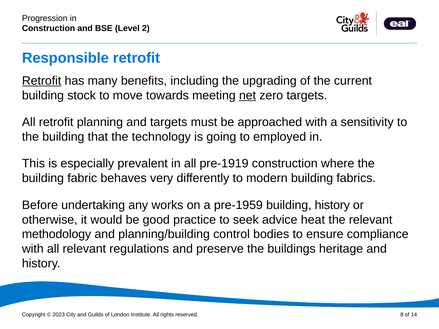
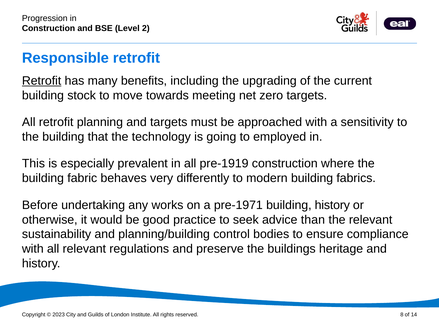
net underline: present -> none
pre-1959: pre-1959 -> pre-1971
heat: heat -> than
methodology: methodology -> sustainability
